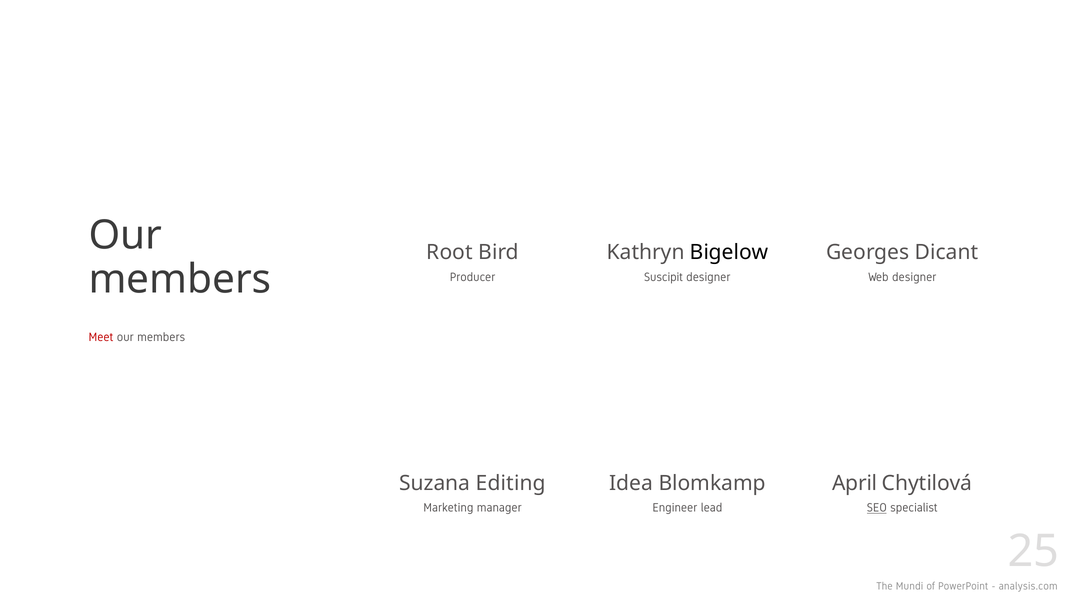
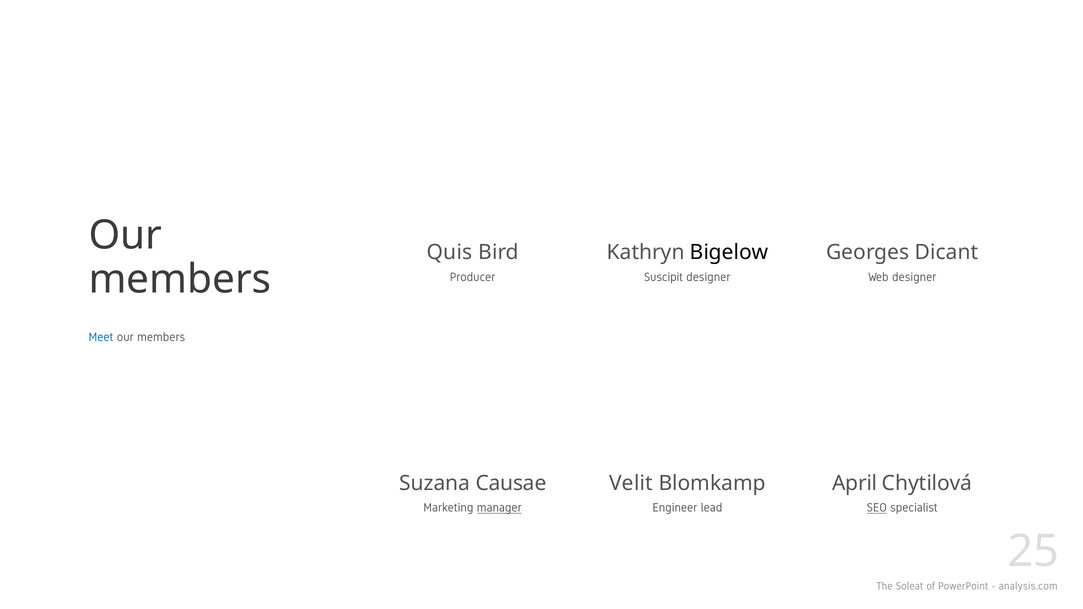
Root: Root -> Quis
Meet colour: red -> blue
Editing: Editing -> Causae
Idea: Idea -> Velit
manager underline: none -> present
Mundi: Mundi -> Soleat
